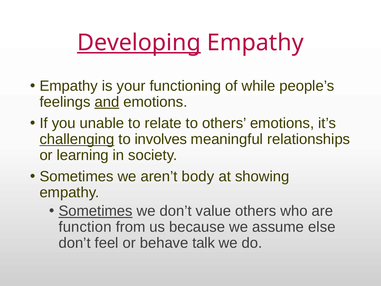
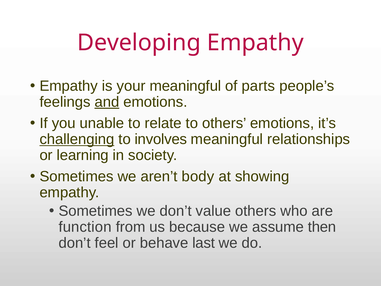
Developing underline: present -> none
your functioning: functioning -> meaningful
while: while -> parts
Sometimes at (96, 211) underline: present -> none
else: else -> then
talk: talk -> last
